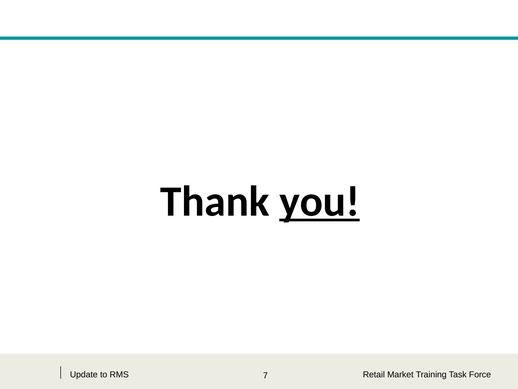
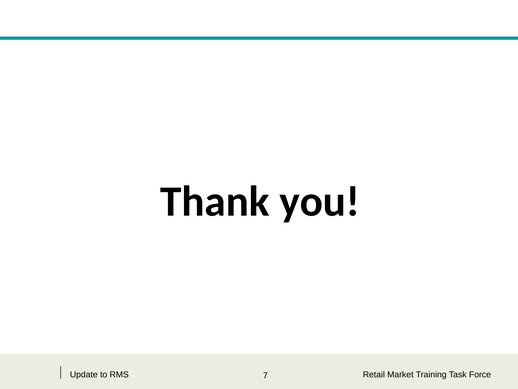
you underline: present -> none
